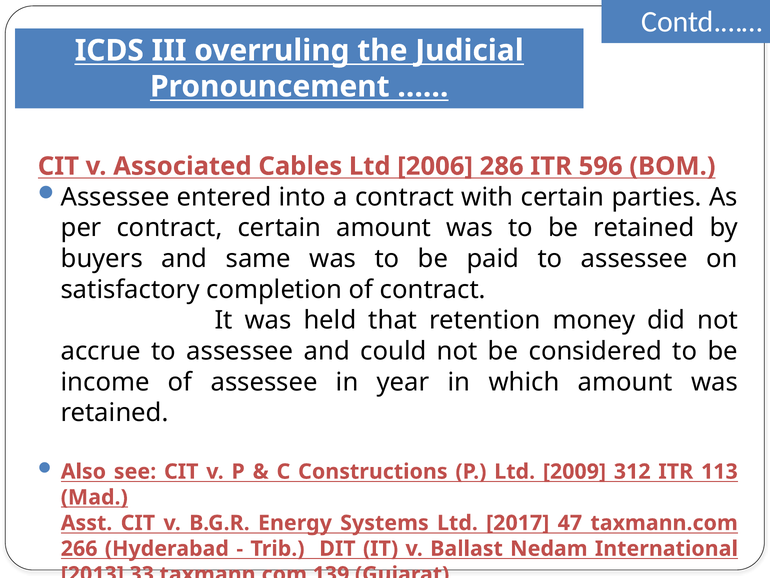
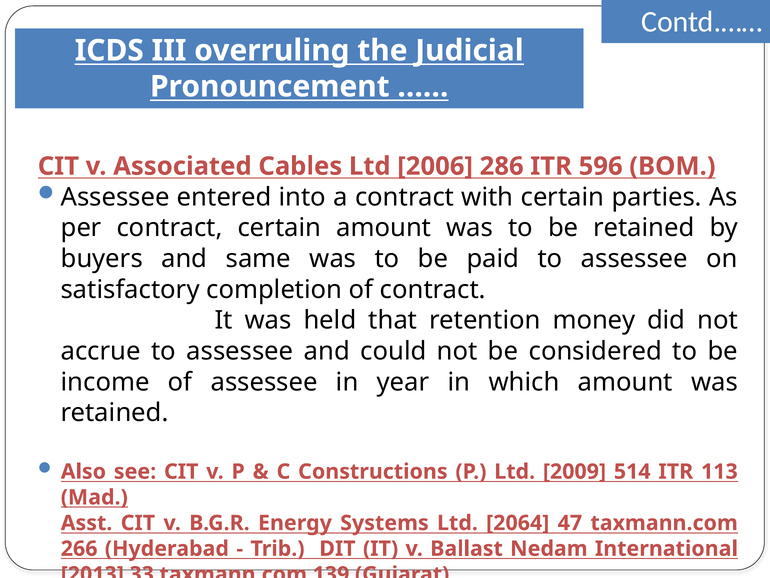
312: 312 -> 514
2017: 2017 -> 2064
